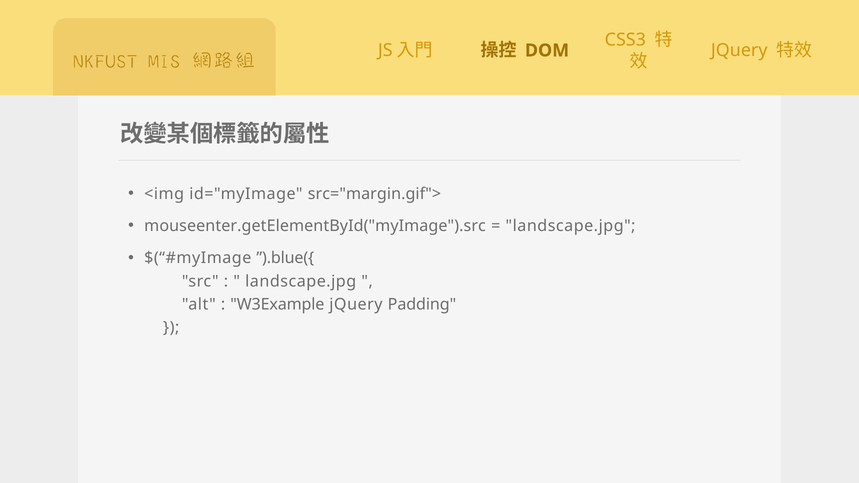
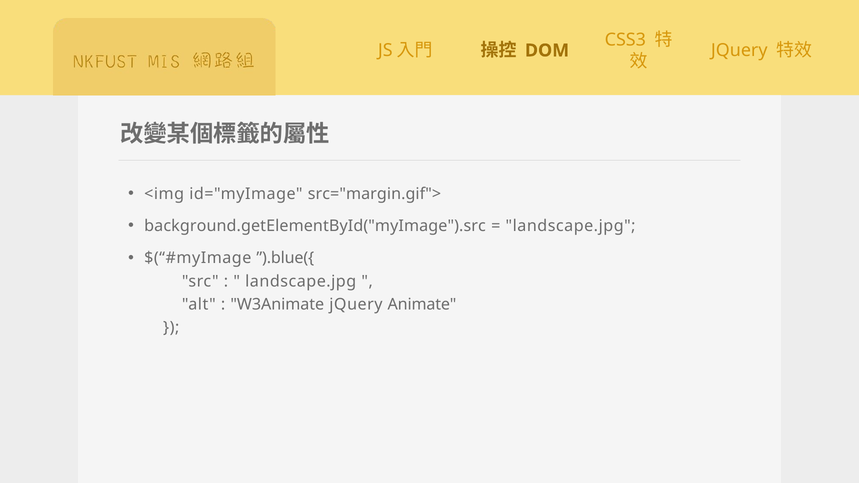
mouseenter.getElementById("myImage").src: mouseenter.getElementById("myImage").src -> background.getElementById("myImage").src
W3Example: W3Example -> W3Animate
Padding: Padding -> Animate
